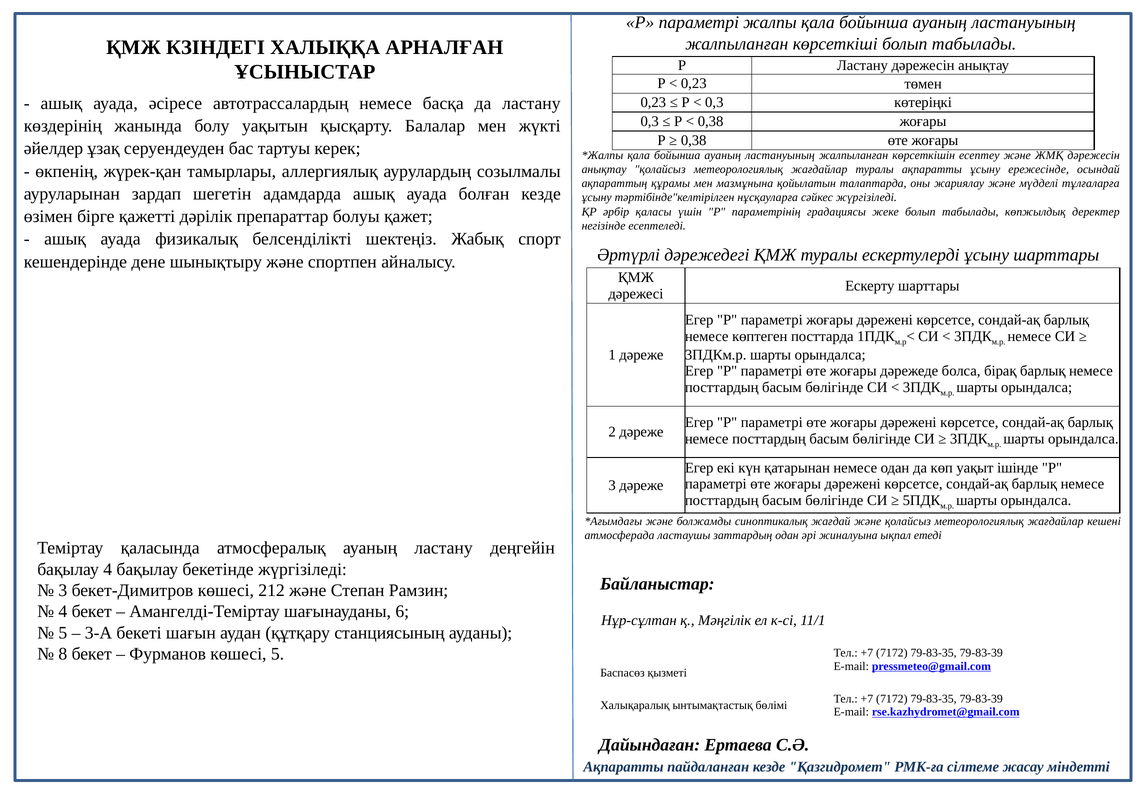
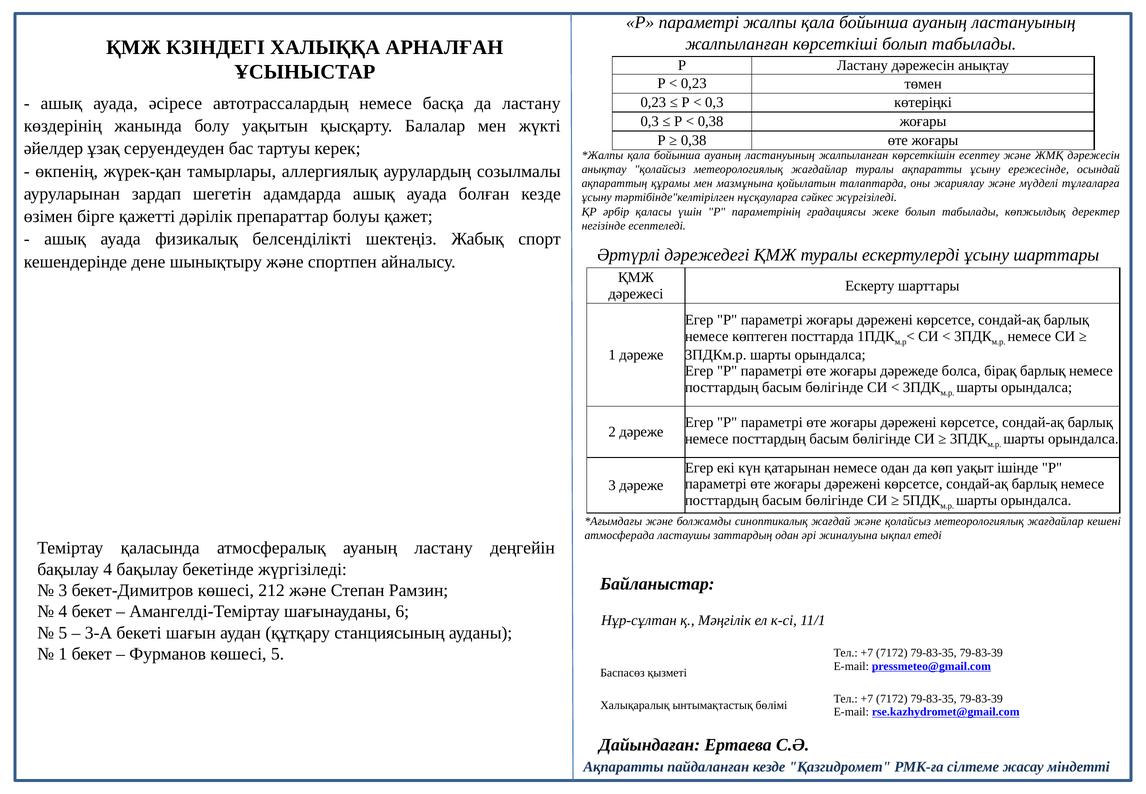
8 at (63, 653): 8 -> 1
